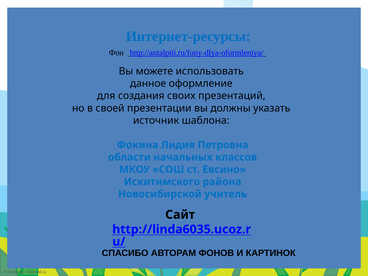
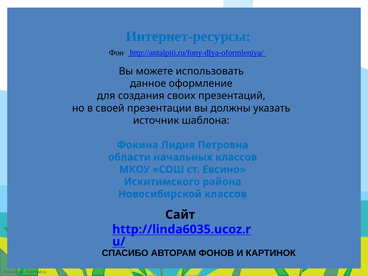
Новосибирской учитель: учитель -> классов
